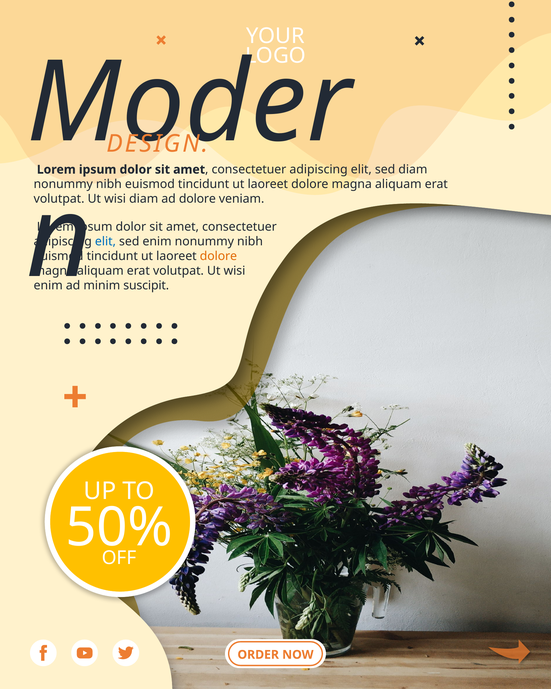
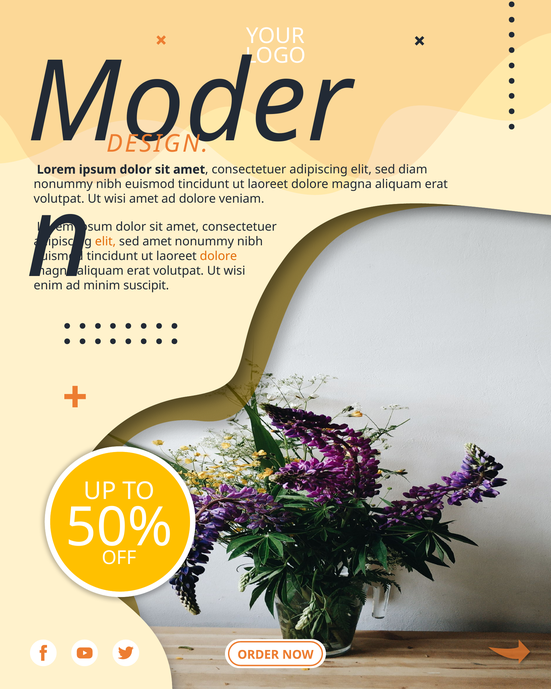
wisi diam: diam -> amet
elit at (105, 241) colour: blue -> orange
sed enim: enim -> amet
